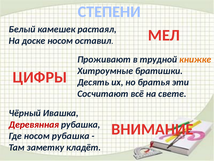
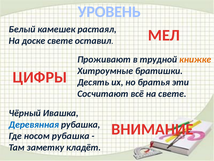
СТЕПЕНИ: СТЕПЕНИ -> УРОВЕНЬ
доске носом: носом -> свете
Деревянная colour: red -> blue
